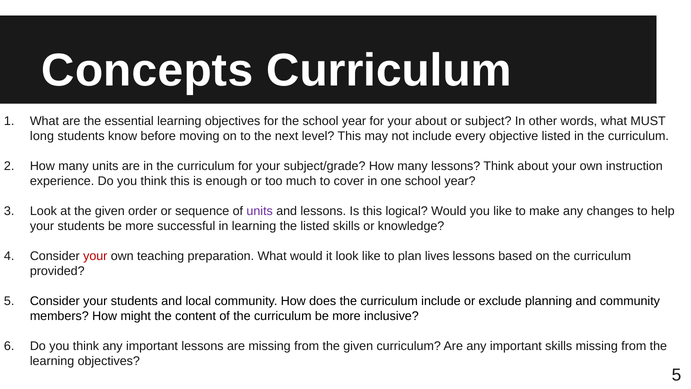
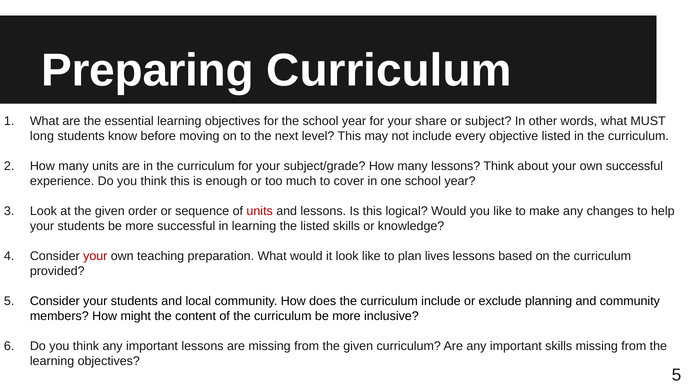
Concepts: Concepts -> Preparing
your about: about -> share
own instruction: instruction -> successful
units at (260, 211) colour: purple -> red
